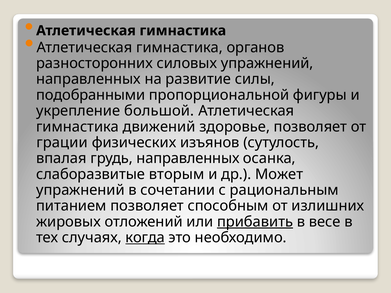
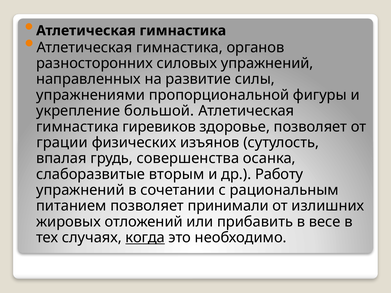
подобранными: подобранными -> упражнениями
движений: движений -> гиревиков
грудь направленных: направленных -> совершенства
Может: Может -> Работу
способным: способным -> принимали
прибавить underline: present -> none
